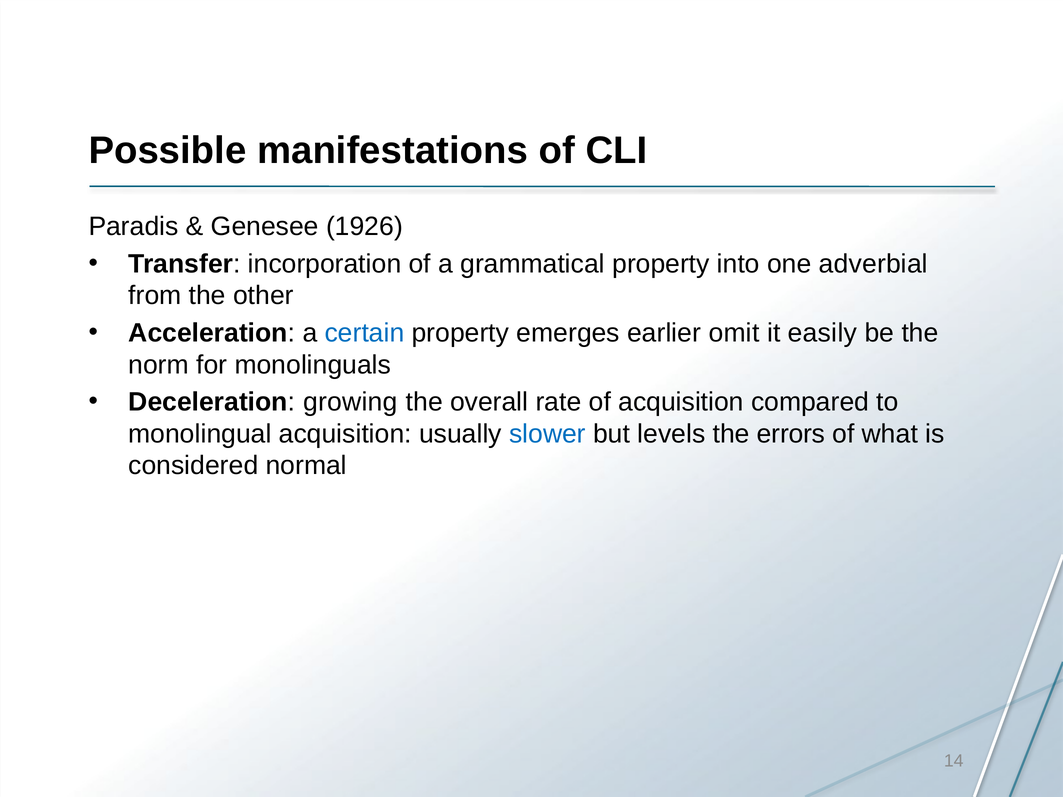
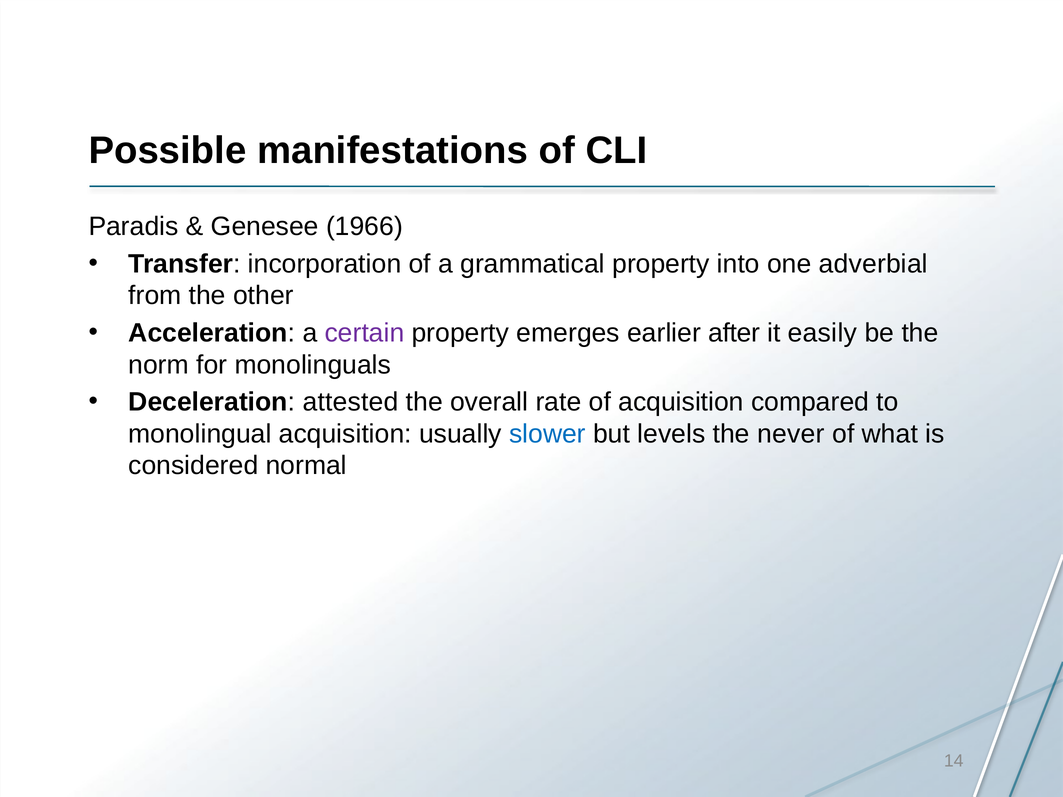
1926: 1926 -> 1966
certain colour: blue -> purple
omit: omit -> after
growing: growing -> attested
errors: errors -> never
